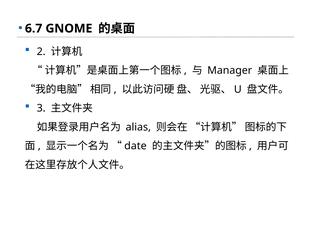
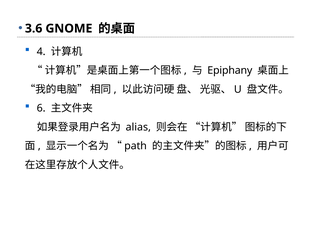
6.7: 6.7 -> 3.6
2: 2 -> 4
Manager: Manager -> Epiphany
3: 3 -> 6
date: date -> path
